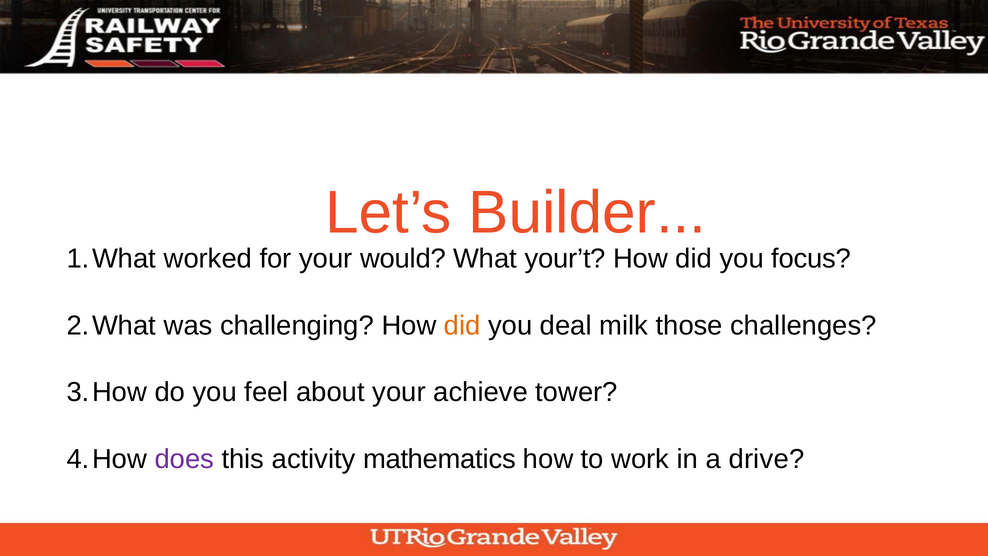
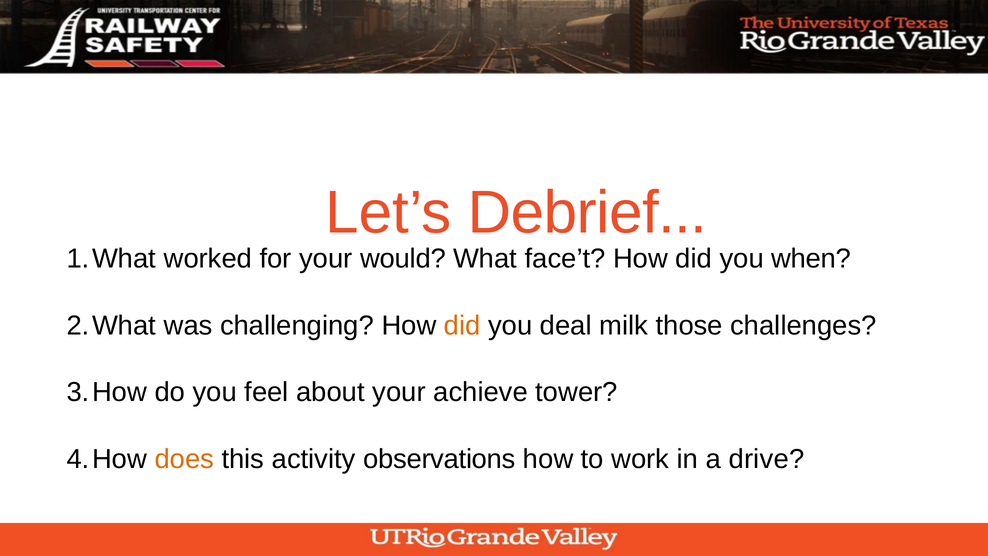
Builder: Builder -> Debrief
your’t: your’t -> face’t
focus: focus -> when
does colour: purple -> orange
mathematics: mathematics -> observations
